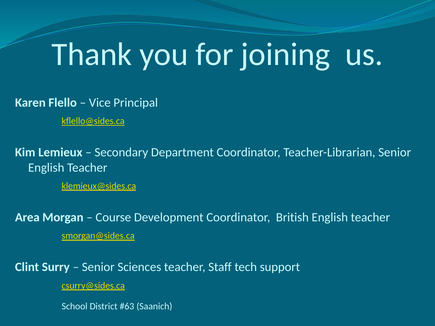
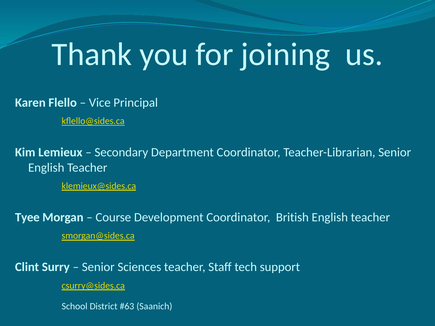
Area: Area -> Tyee
